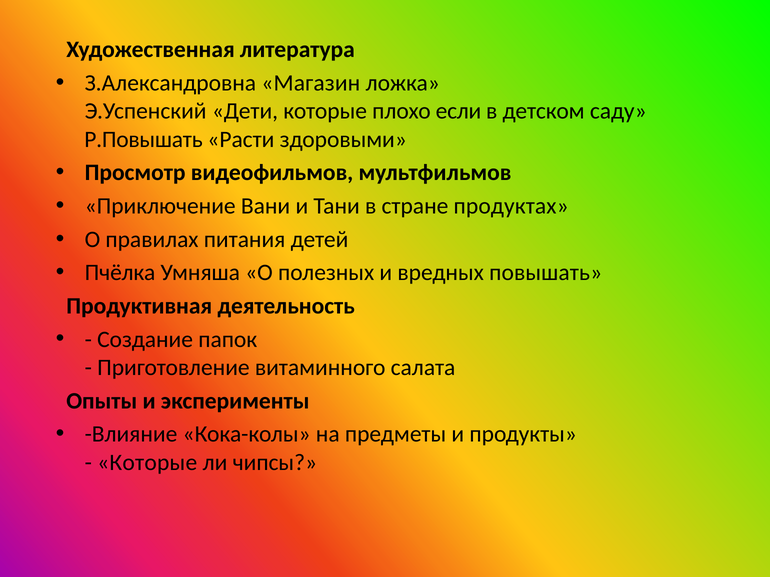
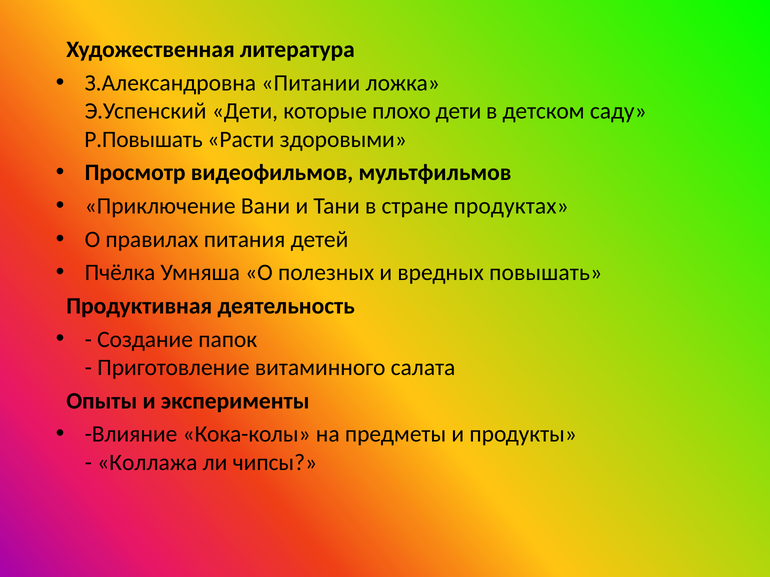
Магазин: Магазин -> Питании
плохо если: если -> дети
Которые at (147, 463): Которые -> Коллажа
